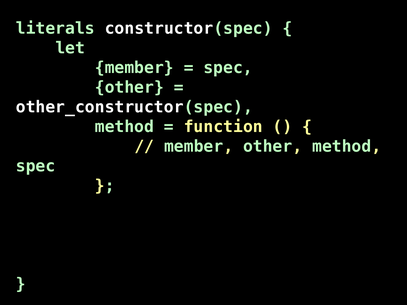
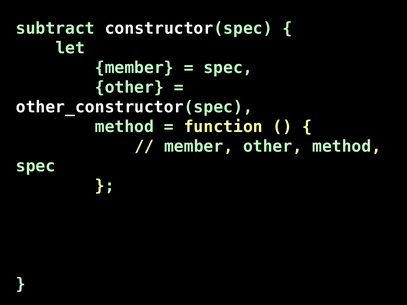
literals: literals -> subtract
